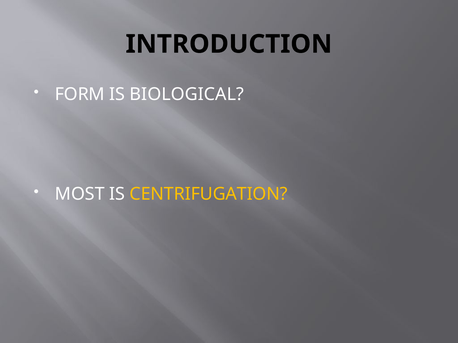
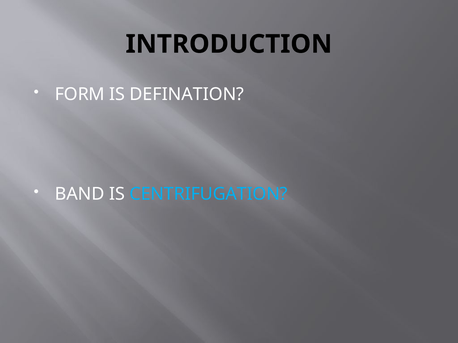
BIOLOGICAL: BIOLOGICAL -> DEFINATION
MOST: MOST -> BAND
CENTRIFUGATION colour: yellow -> light blue
